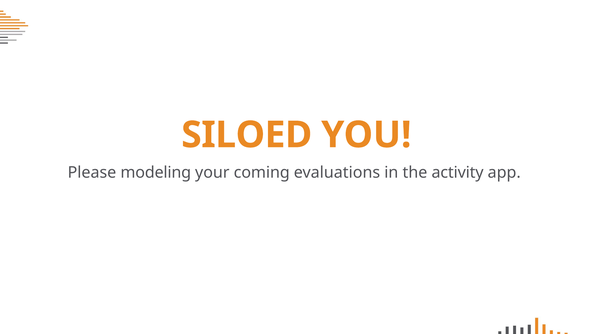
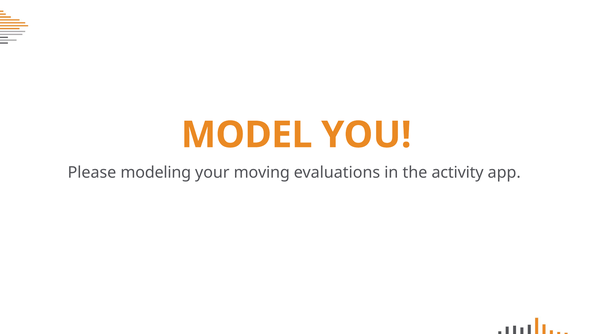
SILOED: SILOED -> MODEL
coming: coming -> moving
